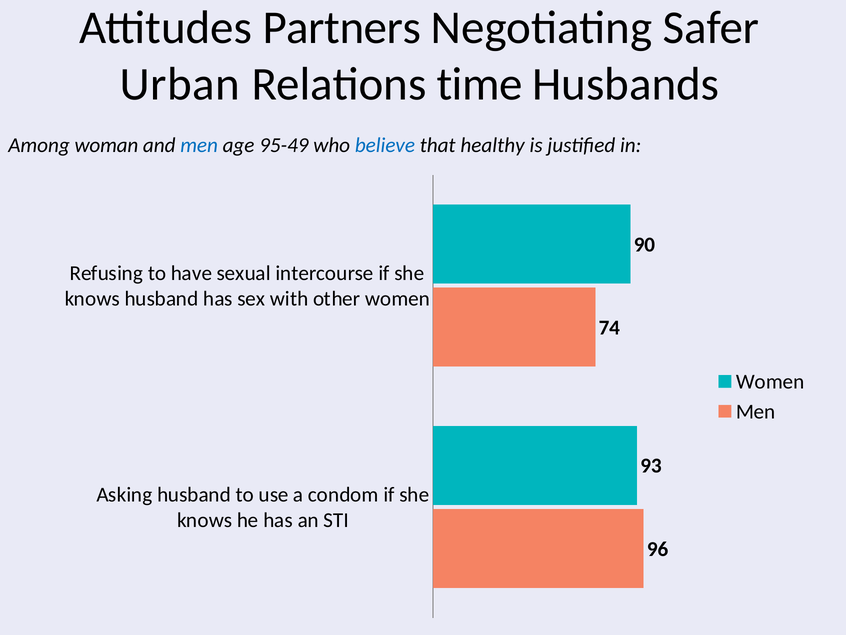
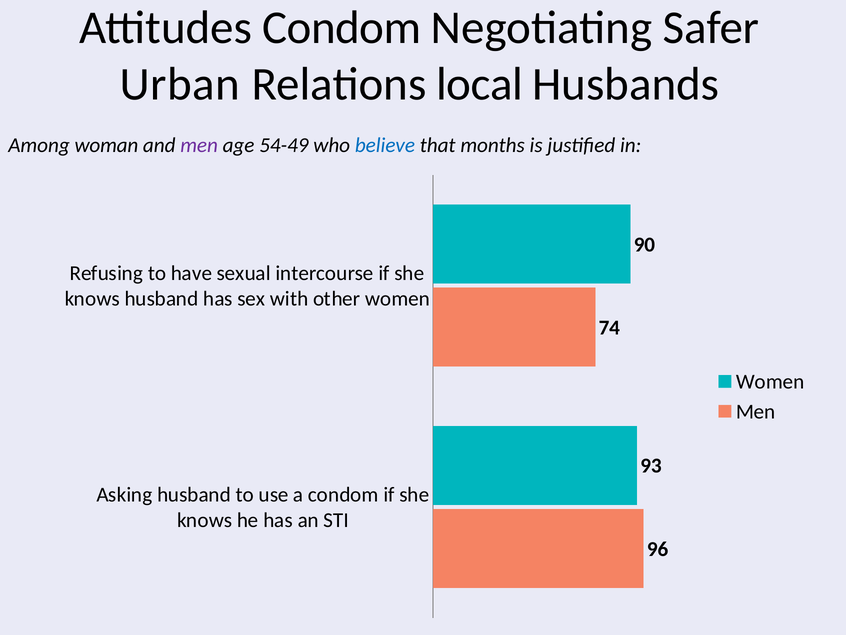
Attitudes Partners: Partners -> Condom
time: time -> local
men at (199, 145) colour: blue -> purple
95-49: 95-49 -> 54-49
healthy: healthy -> months
